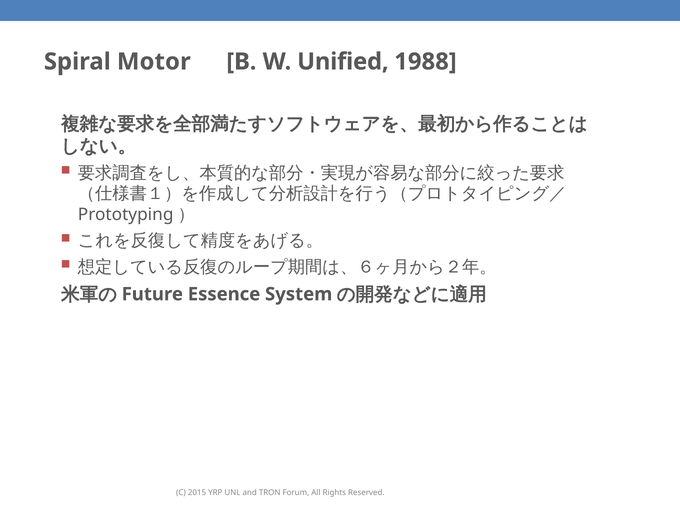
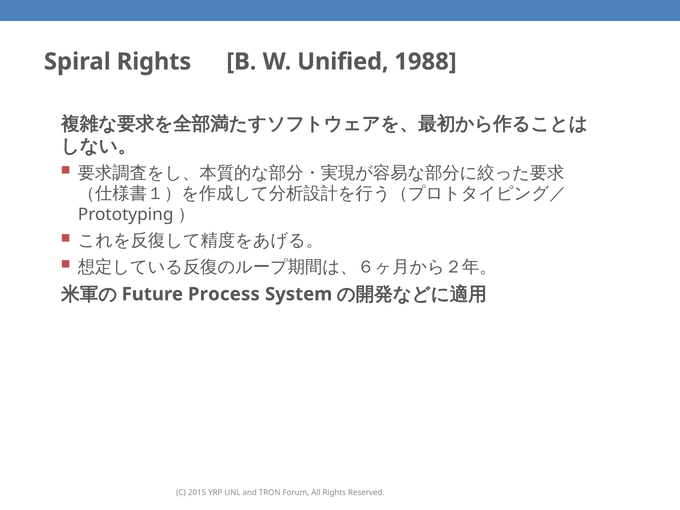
Spiral Motor: Motor -> Rights
Essence: Essence -> Process
